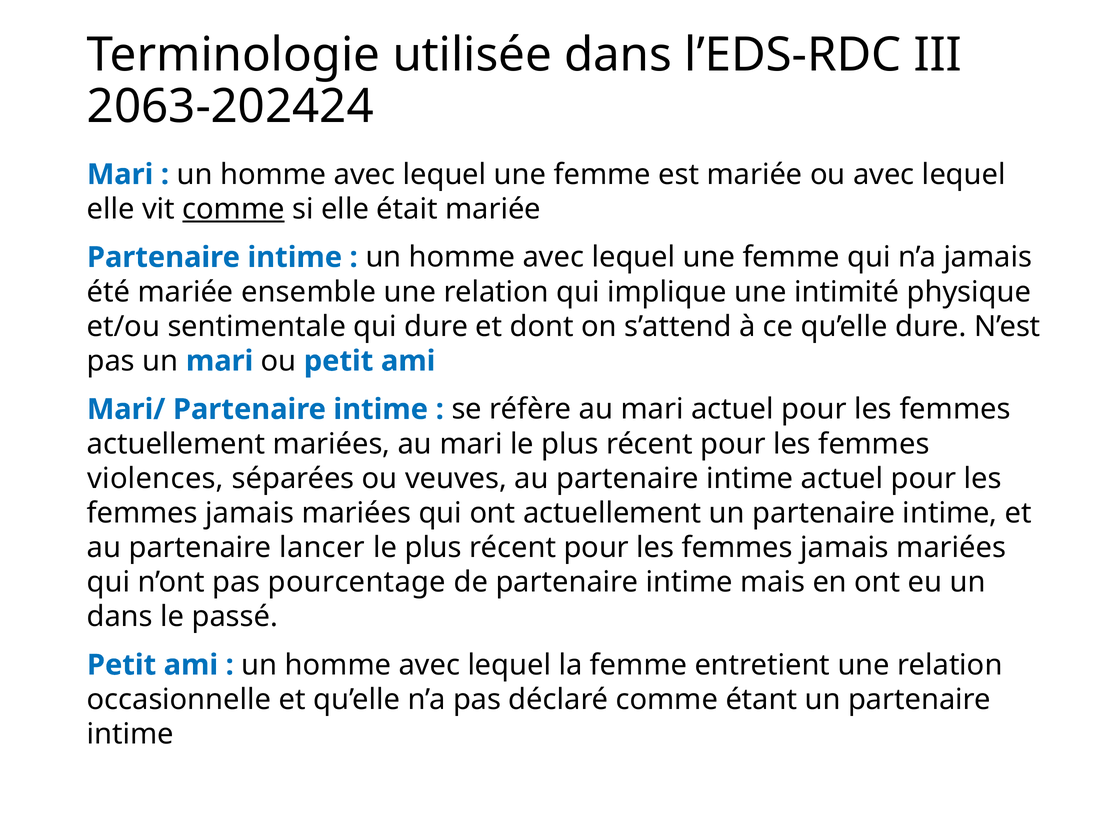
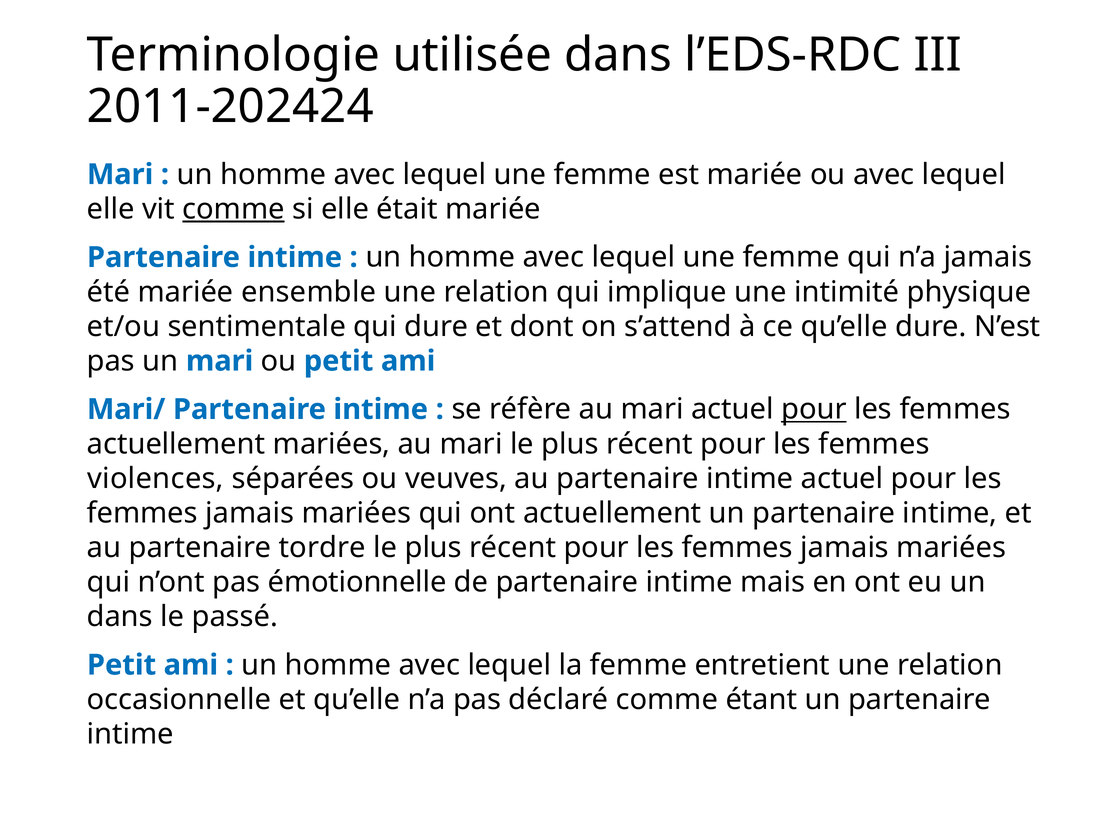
2063-202424: 2063-202424 -> 2011-202424
pour at (814, 409) underline: none -> present
lancer: lancer -> tordre
pourcentage: pourcentage -> émotionnelle
